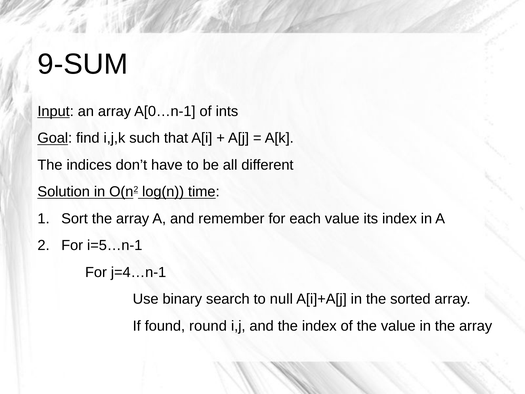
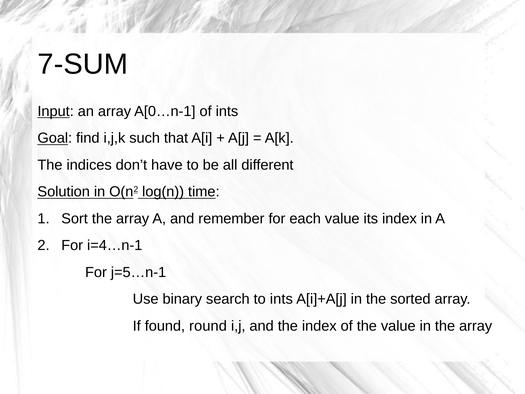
9-SUM: 9-SUM -> 7-SUM
i=5…n-1: i=5…n-1 -> i=4…n-1
j=4…n-1: j=4…n-1 -> j=5…n-1
to null: null -> ints
